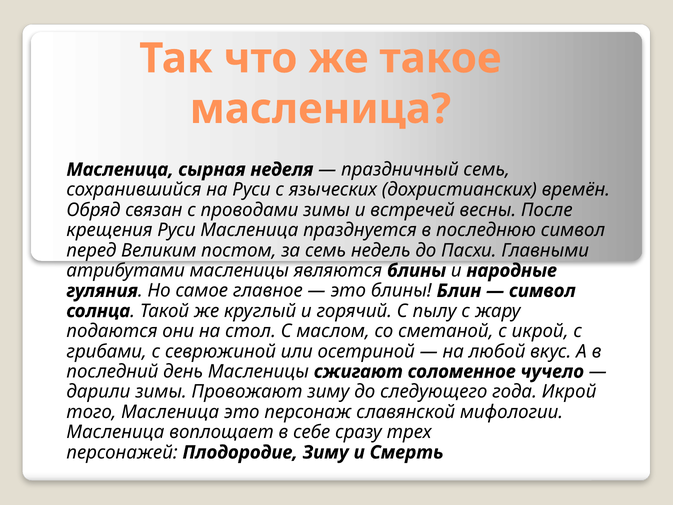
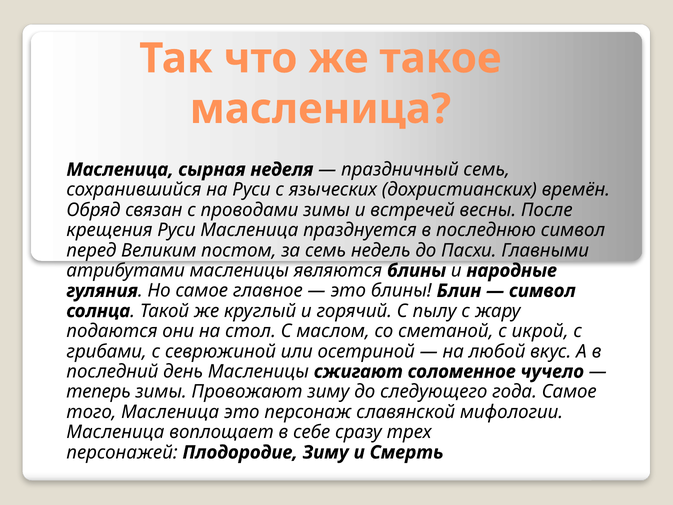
дарили: дарили -> теперь
года Икрой: Икрой -> Самое
